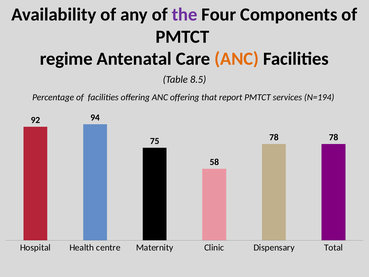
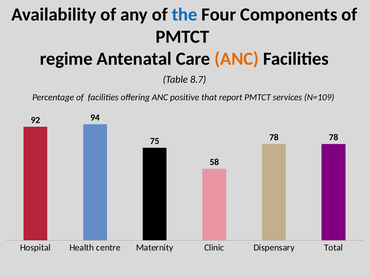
the colour: purple -> blue
8.5: 8.5 -> 8.7
ANC offering: offering -> positive
N=194: N=194 -> N=109
